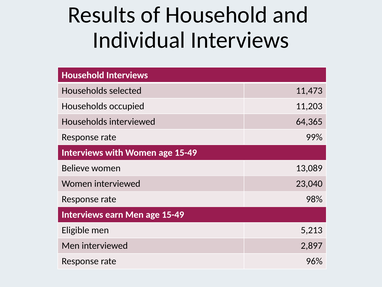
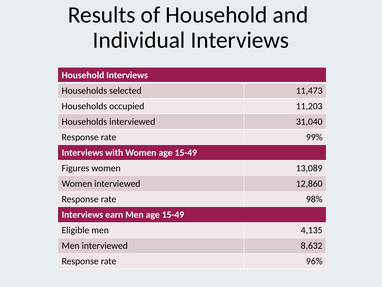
64,365: 64,365 -> 31,040
Believe: Believe -> Figures
23,040: 23,040 -> 12,860
5,213: 5,213 -> 4,135
2,897: 2,897 -> 8,632
